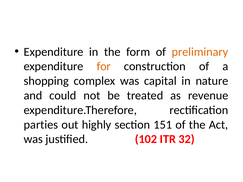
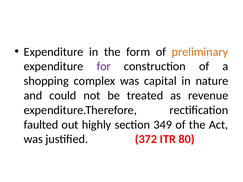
for colour: orange -> purple
parties: parties -> faulted
151: 151 -> 349
102: 102 -> 372
32: 32 -> 80
